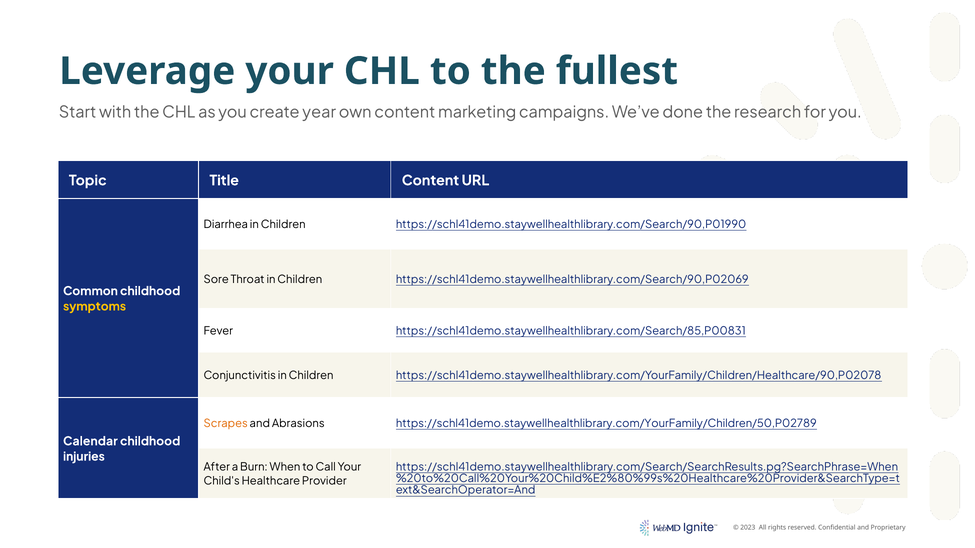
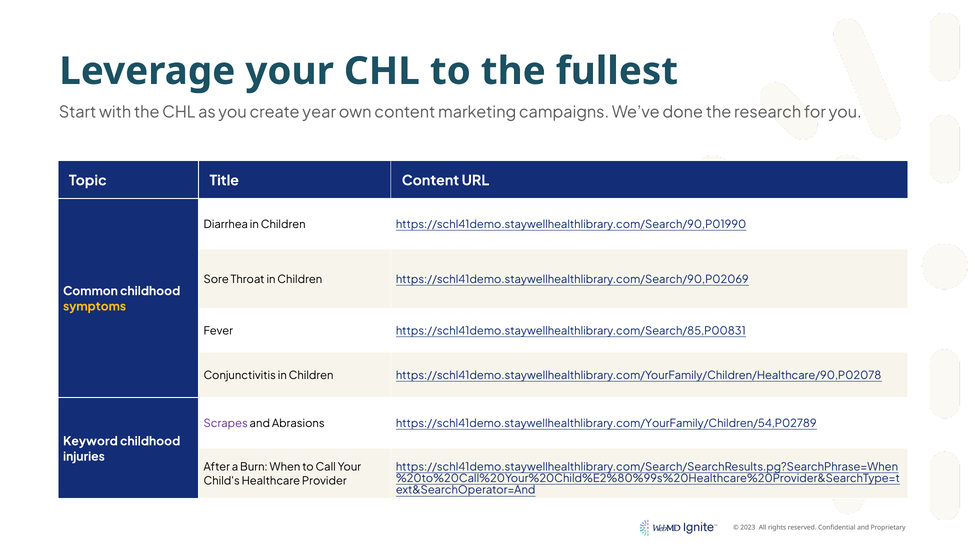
Scrapes colour: orange -> purple
https://schl41demo.staywellhealthlibrary.com/YourFamily/Children/50,P02789: https://schl41demo.staywellhealthlibrary.com/YourFamily/Children/50,P02789 -> https://schl41demo.staywellhealthlibrary.com/YourFamily/Children/54,P02789
Calendar: Calendar -> Keyword
